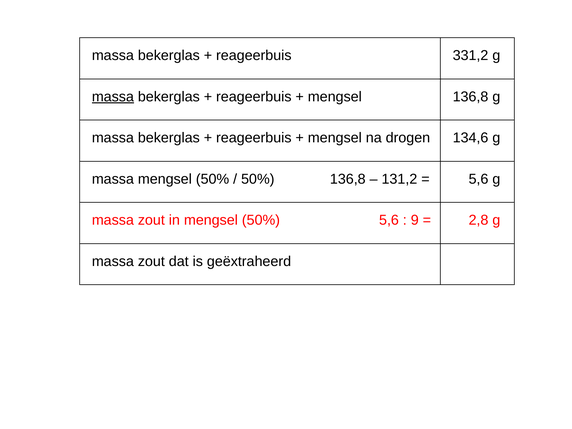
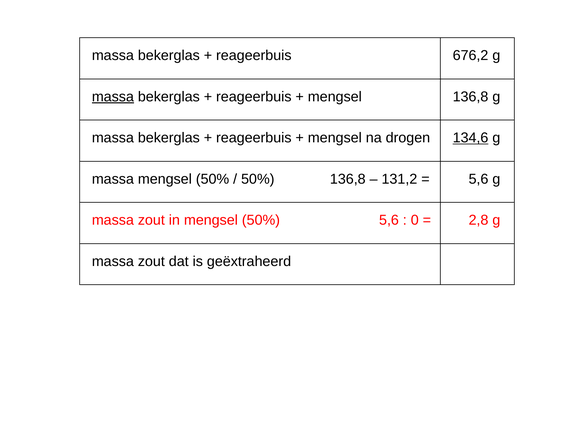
331,2: 331,2 -> 676,2
134,6 underline: none -> present
9: 9 -> 0
